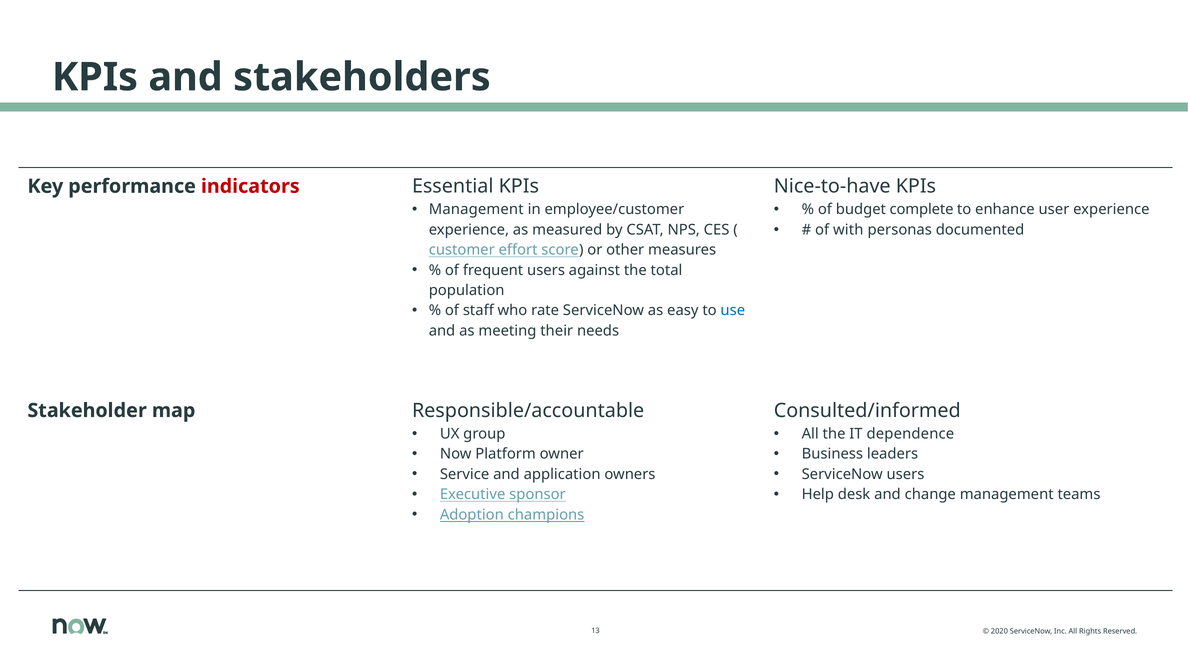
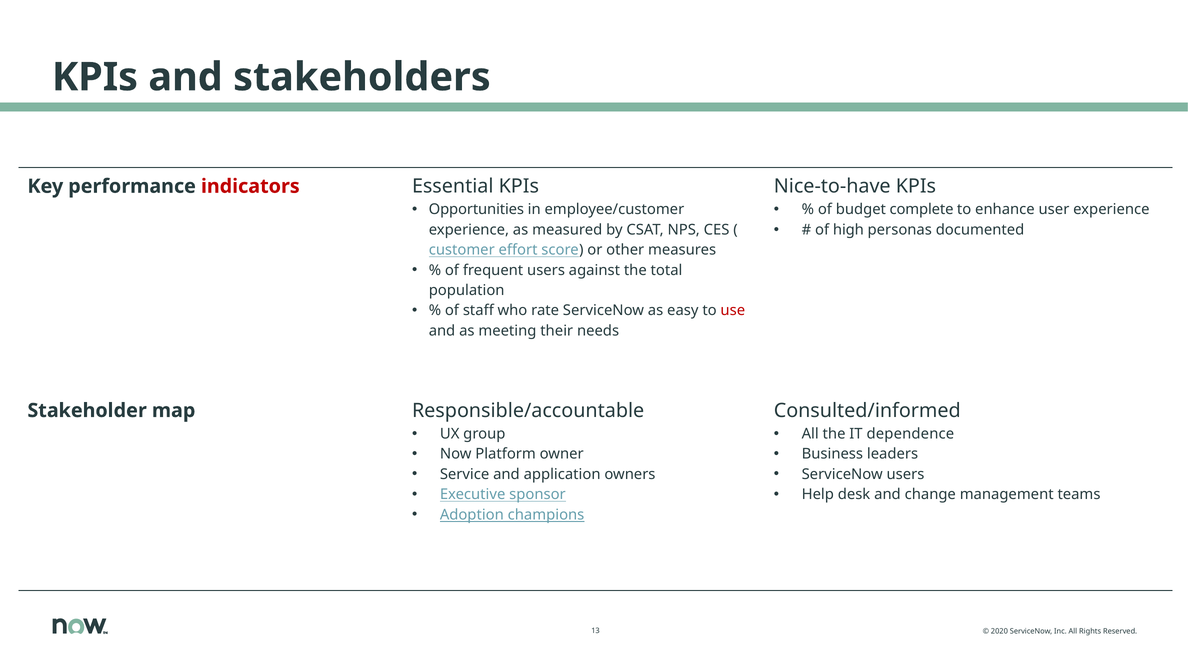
Management at (476, 210): Management -> Opportunities
with: with -> high
use colour: blue -> red
